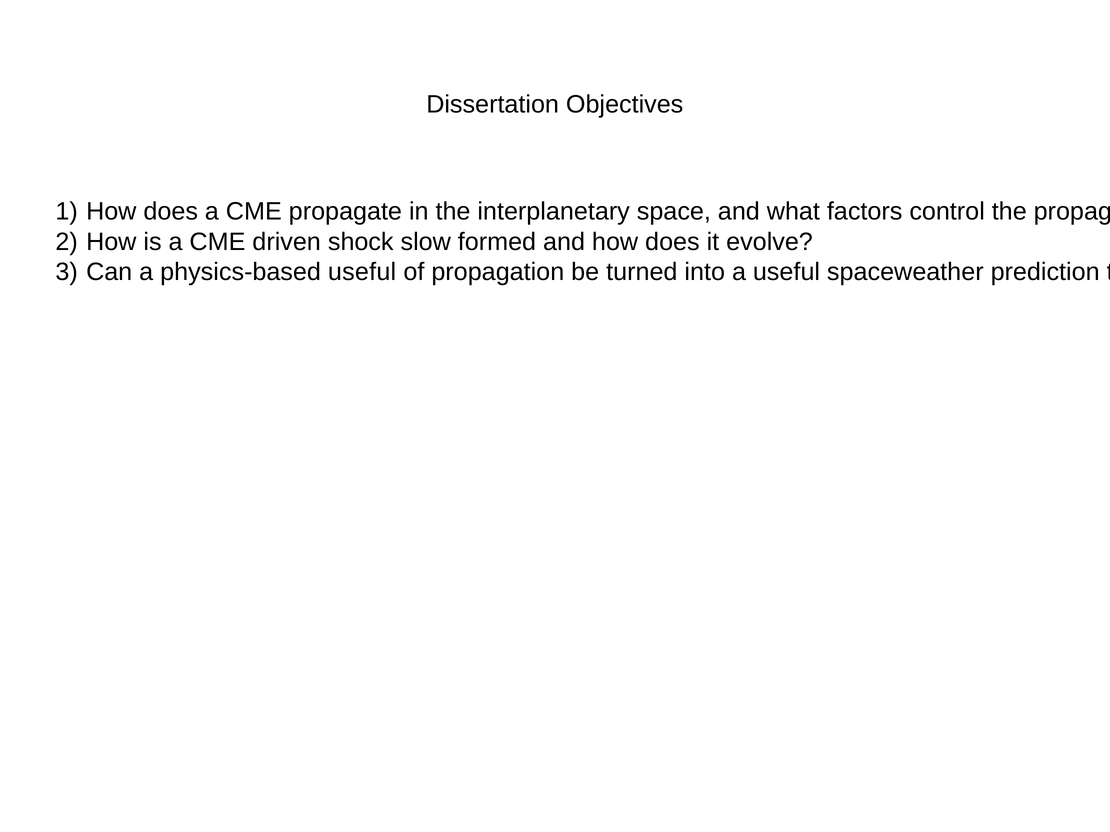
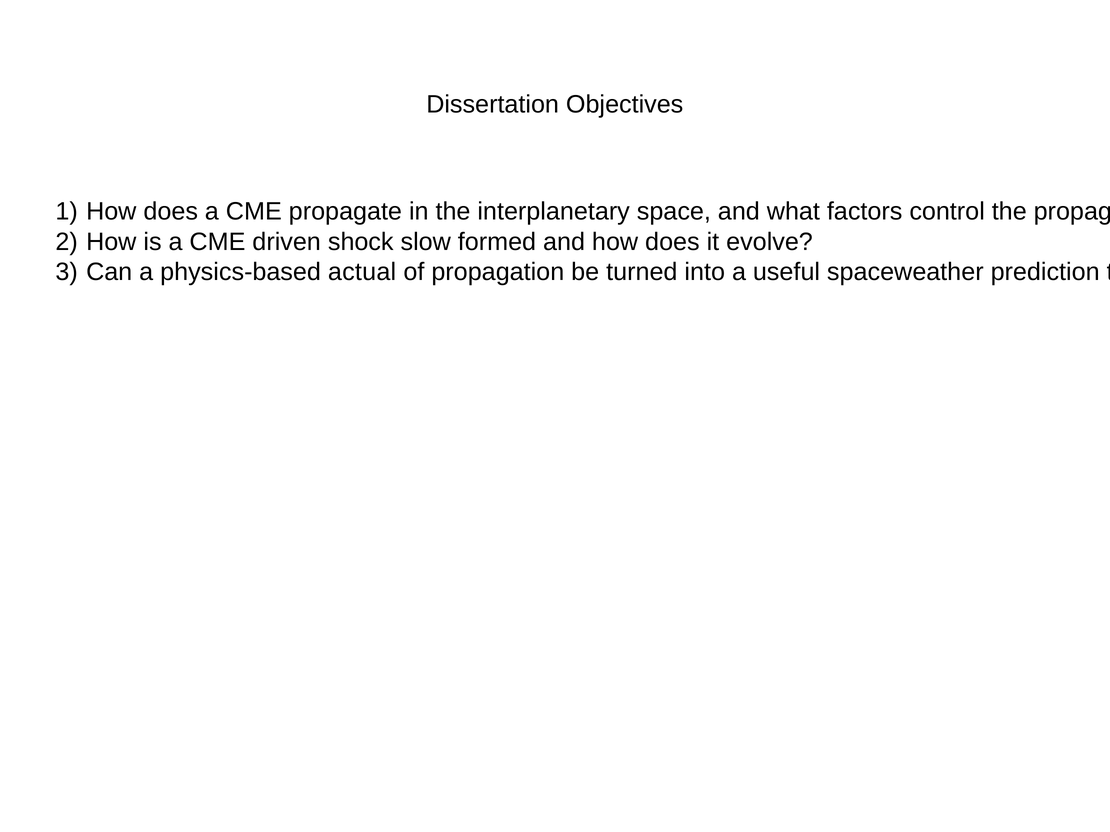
physics-based useful: useful -> actual
